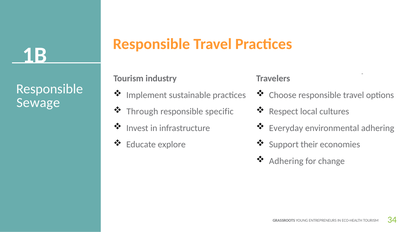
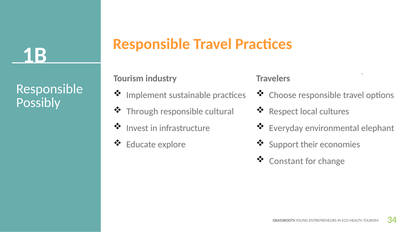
Sewage: Sewage -> Possibly
specific: specific -> cultural
environmental adhering: adhering -> elephant
Adhering at (286, 161): Adhering -> Constant
